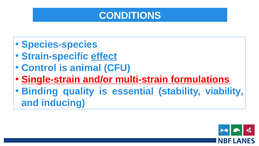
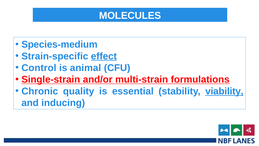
CONDITIONS: CONDITIONS -> MOLECULES
Species-species: Species-species -> Species-medium
Binding: Binding -> Chronic
viability underline: none -> present
